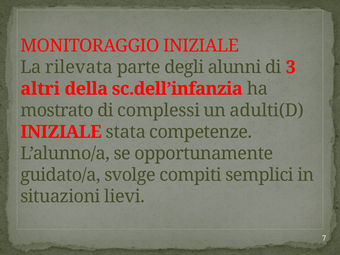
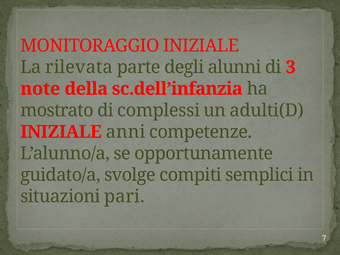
altri: altri -> note
stata: stata -> anni
lievi: lievi -> pari
